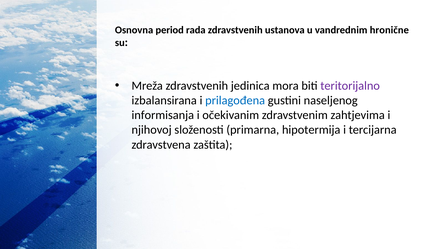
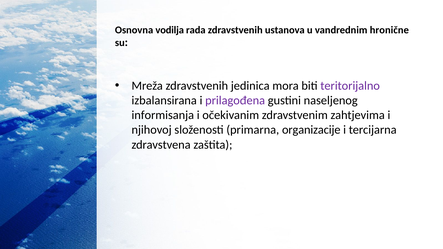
period: period -> vodilja
prilagođena colour: blue -> purple
hipotermija: hipotermija -> organizacije
